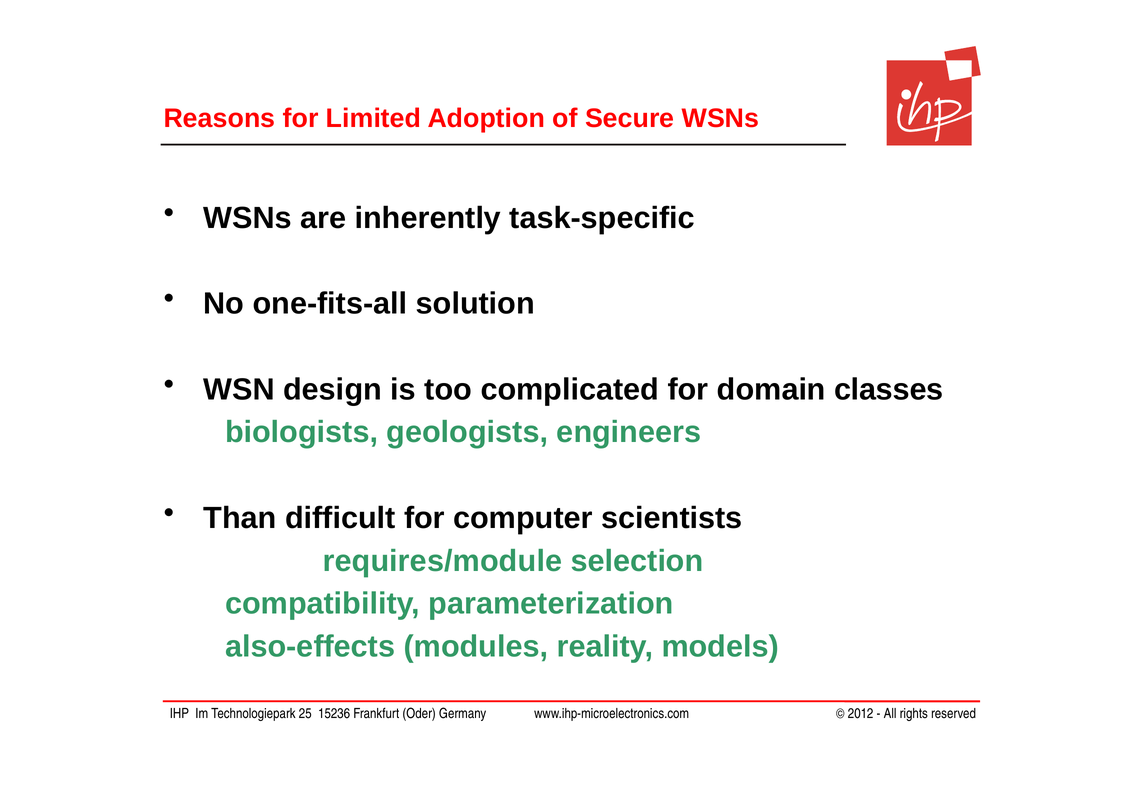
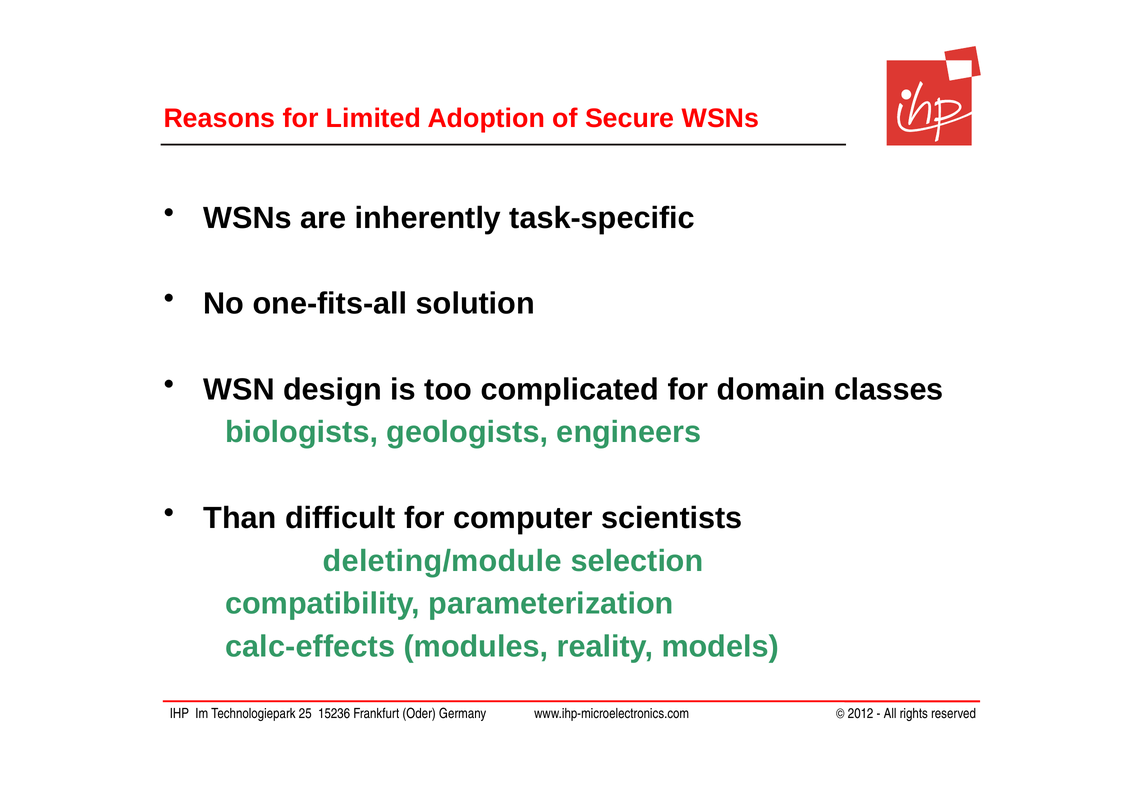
requires/module: requires/module -> deleting/module
also-effects: also-effects -> calc-effects
